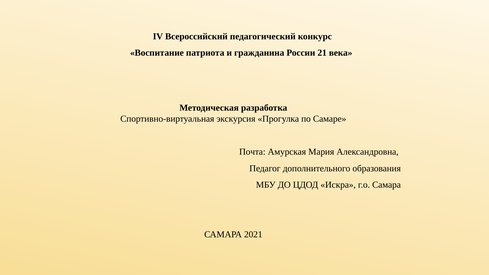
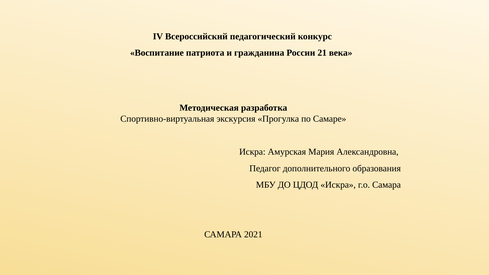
Почта at (252, 152): Почта -> Искра
